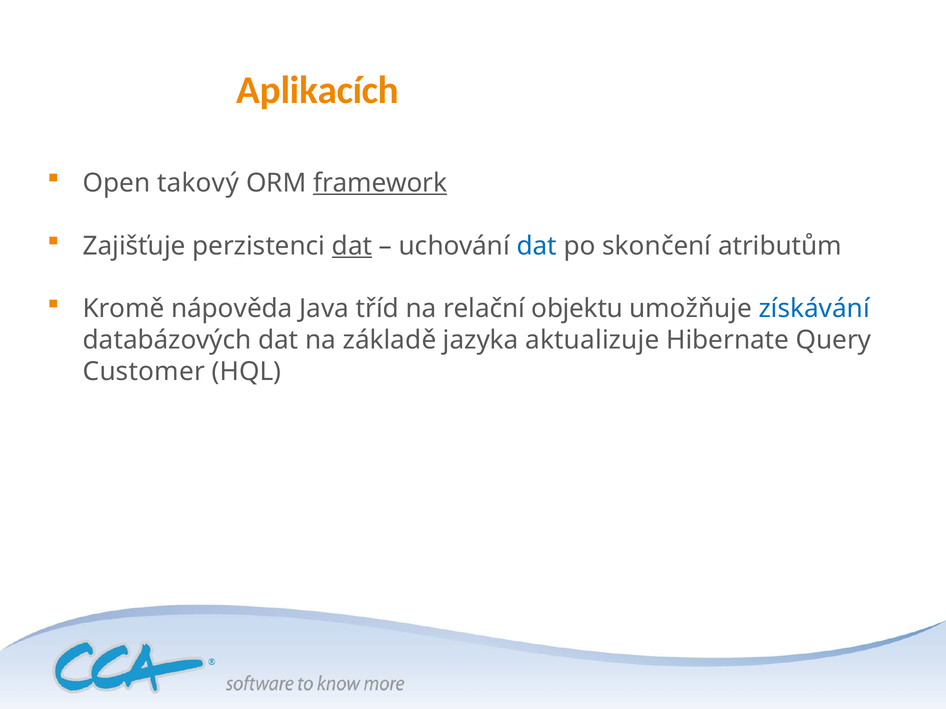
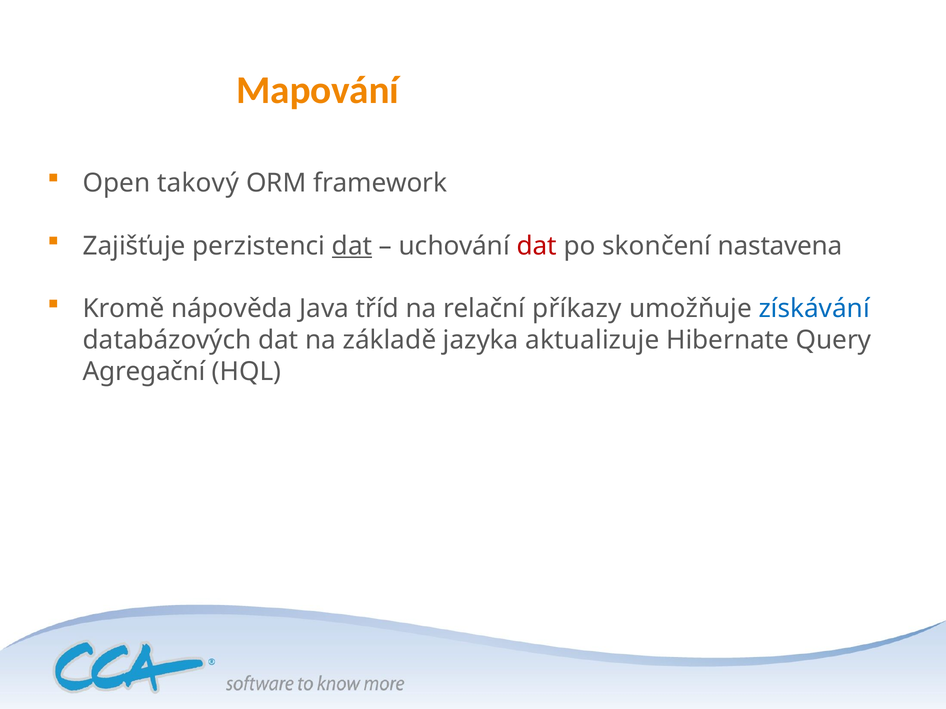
Aplikacích: Aplikacích -> Mapování
framework underline: present -> none
dat at (537, 246) colour: blue -> red
atributům: atributům -> nastavena
objektu: objektu -> příkazy
Customer: Customer -> Agregační
